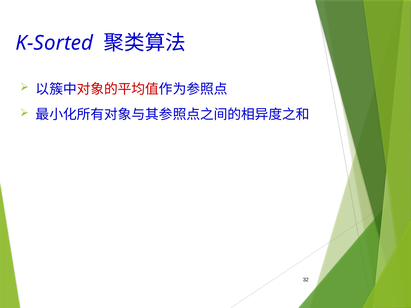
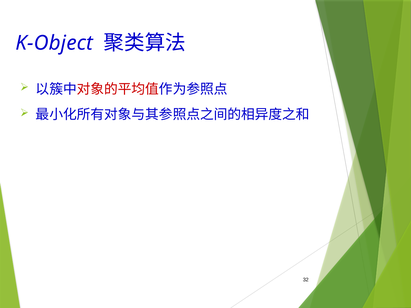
K-Sorted: K-Sorted -> K-Object
